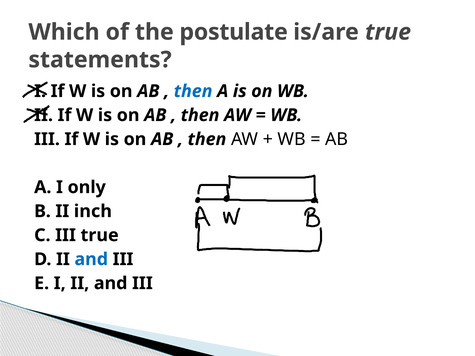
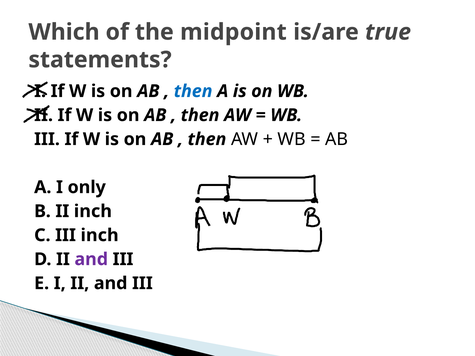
postulate: postulate -> midpoint
III true: true -> inch
and at (91, 259) colour: blue -> purple
